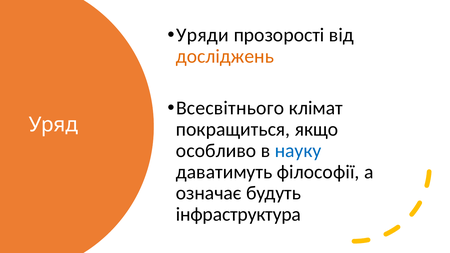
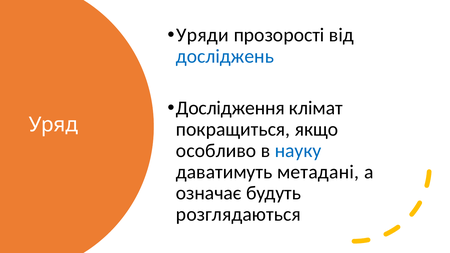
досліджень colour: orange -> blue
Всесвітнього: Всесвітнього -> Дослідження
філософії: філософії -> метадані
інфраструктура: інфраструктура -> розглядаються
